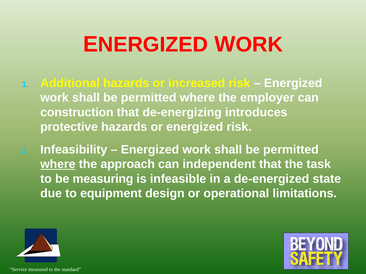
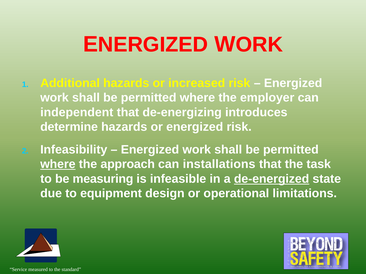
construction: construction -> independent
protective: protective -> determine
independent: independent -> installations
de-energized underline: none -> present
